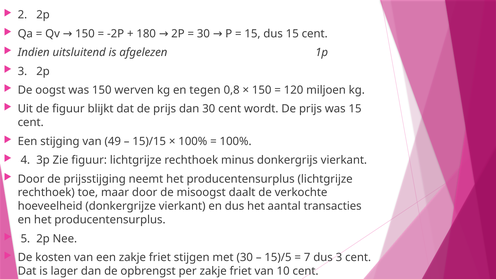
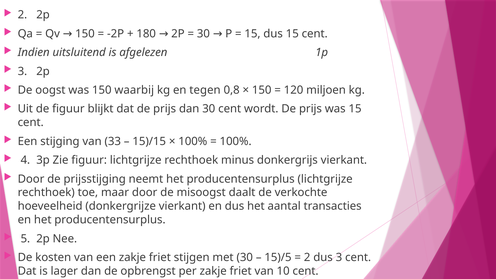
werven: werven -> waarbij
49: 49 -> 33
7 at (307, 257): 7 -> 2
